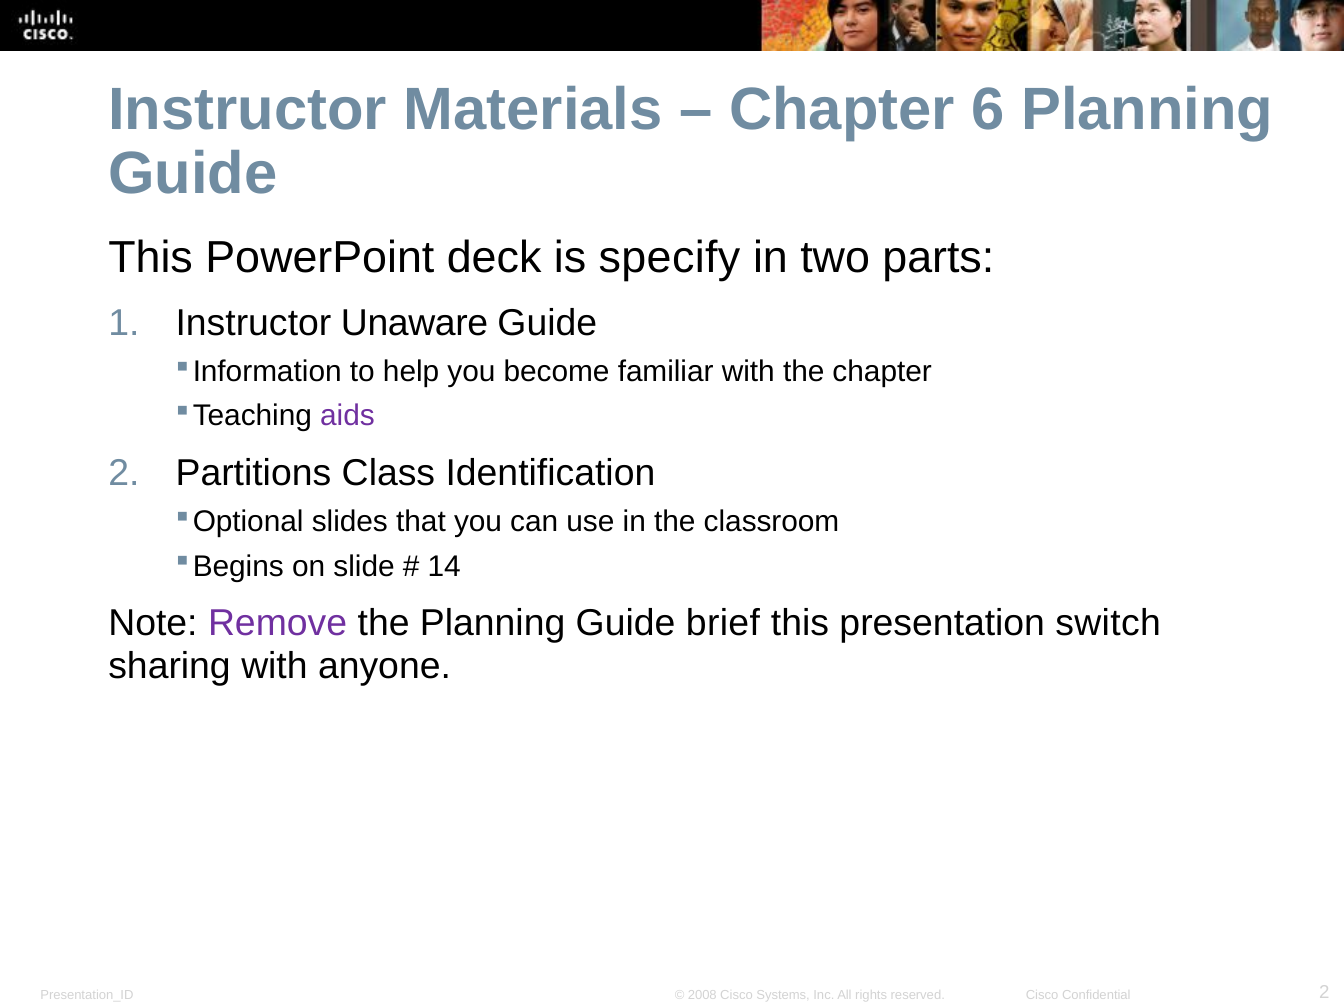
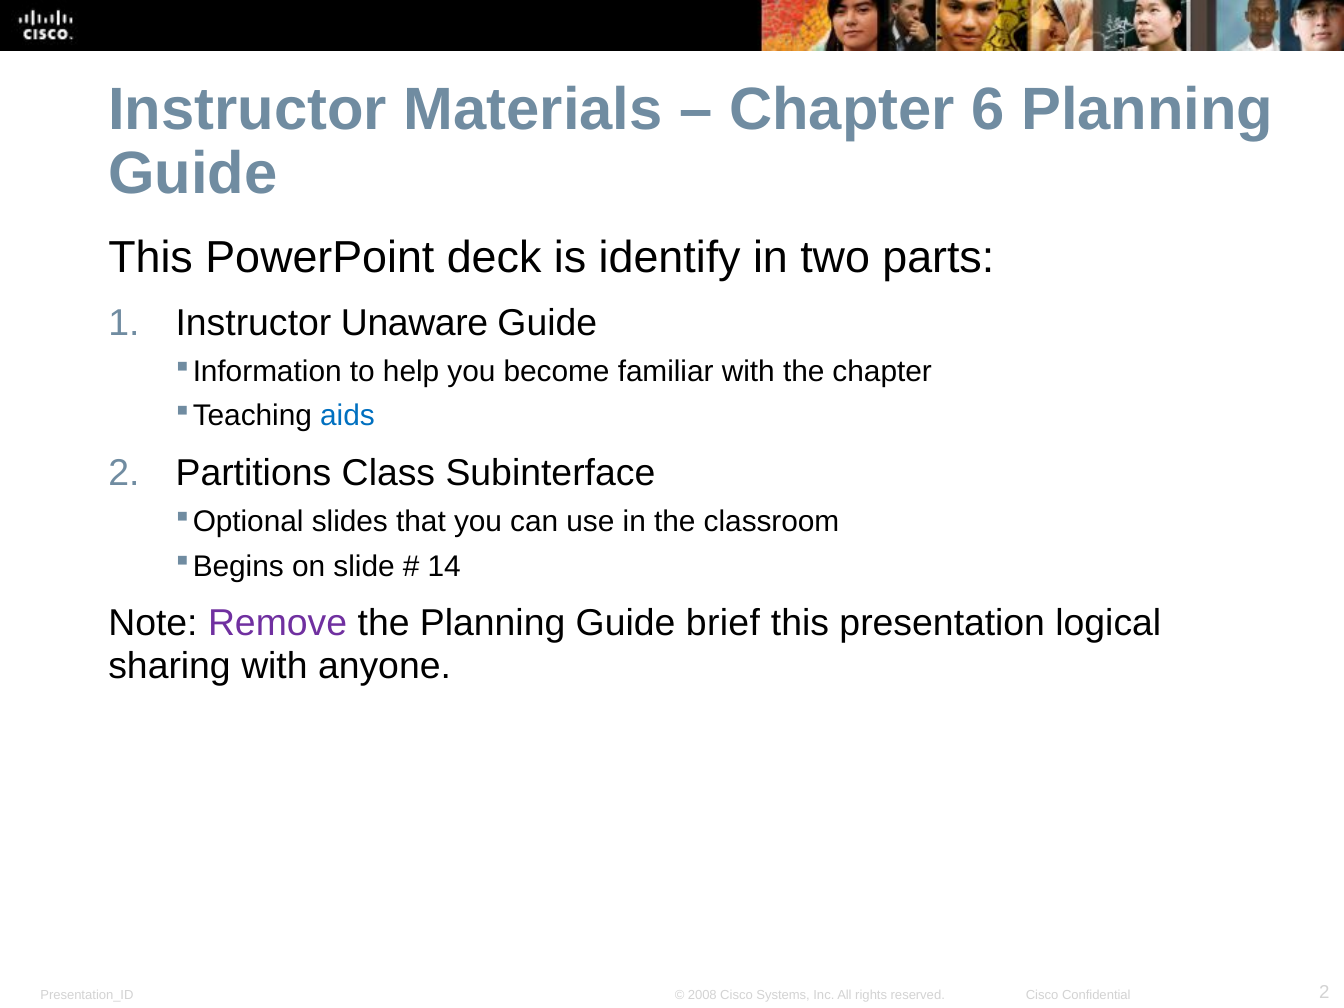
specify: specify -> identify
aids colour: purple -> blue
Identification: Identification -> Subinterface
switch: switch -> logical
